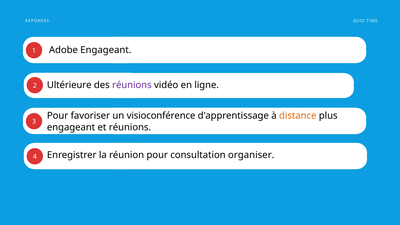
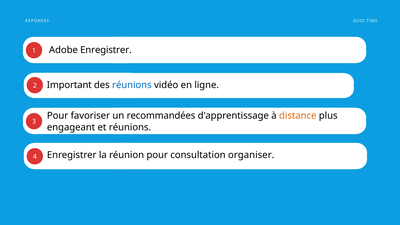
Adobe Engageant: Engageant -> Enregistrer
Ultérieure: Ultérieure -> Important
réunions at (132, 85) colour: purple -> blue
visioconférence: visioconférence -> recommandées
